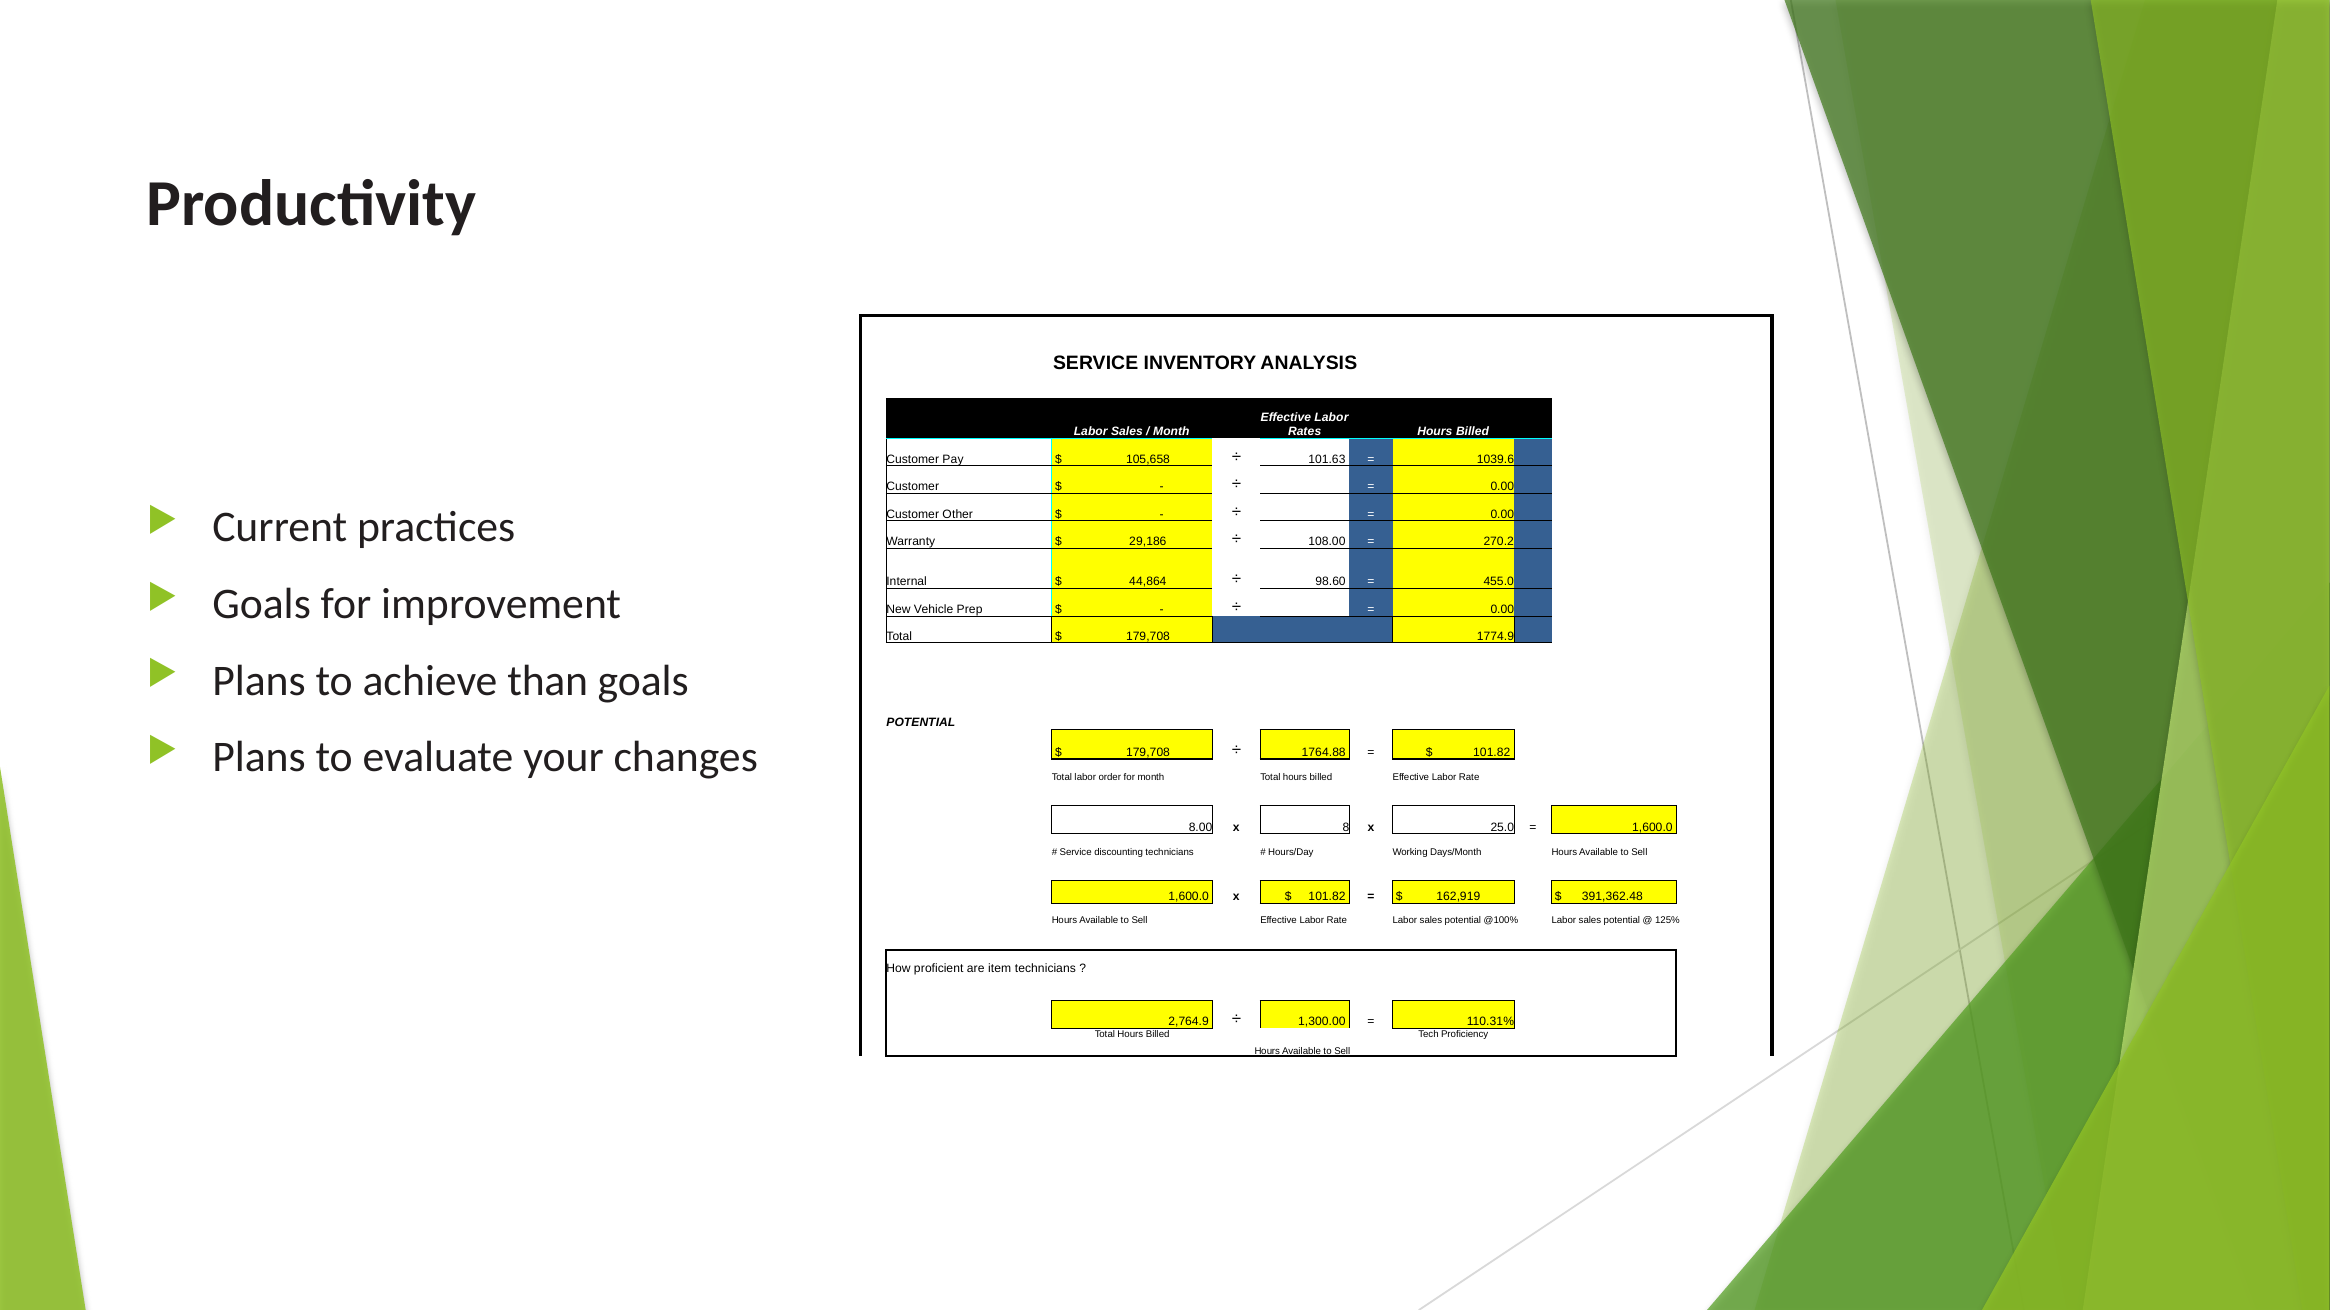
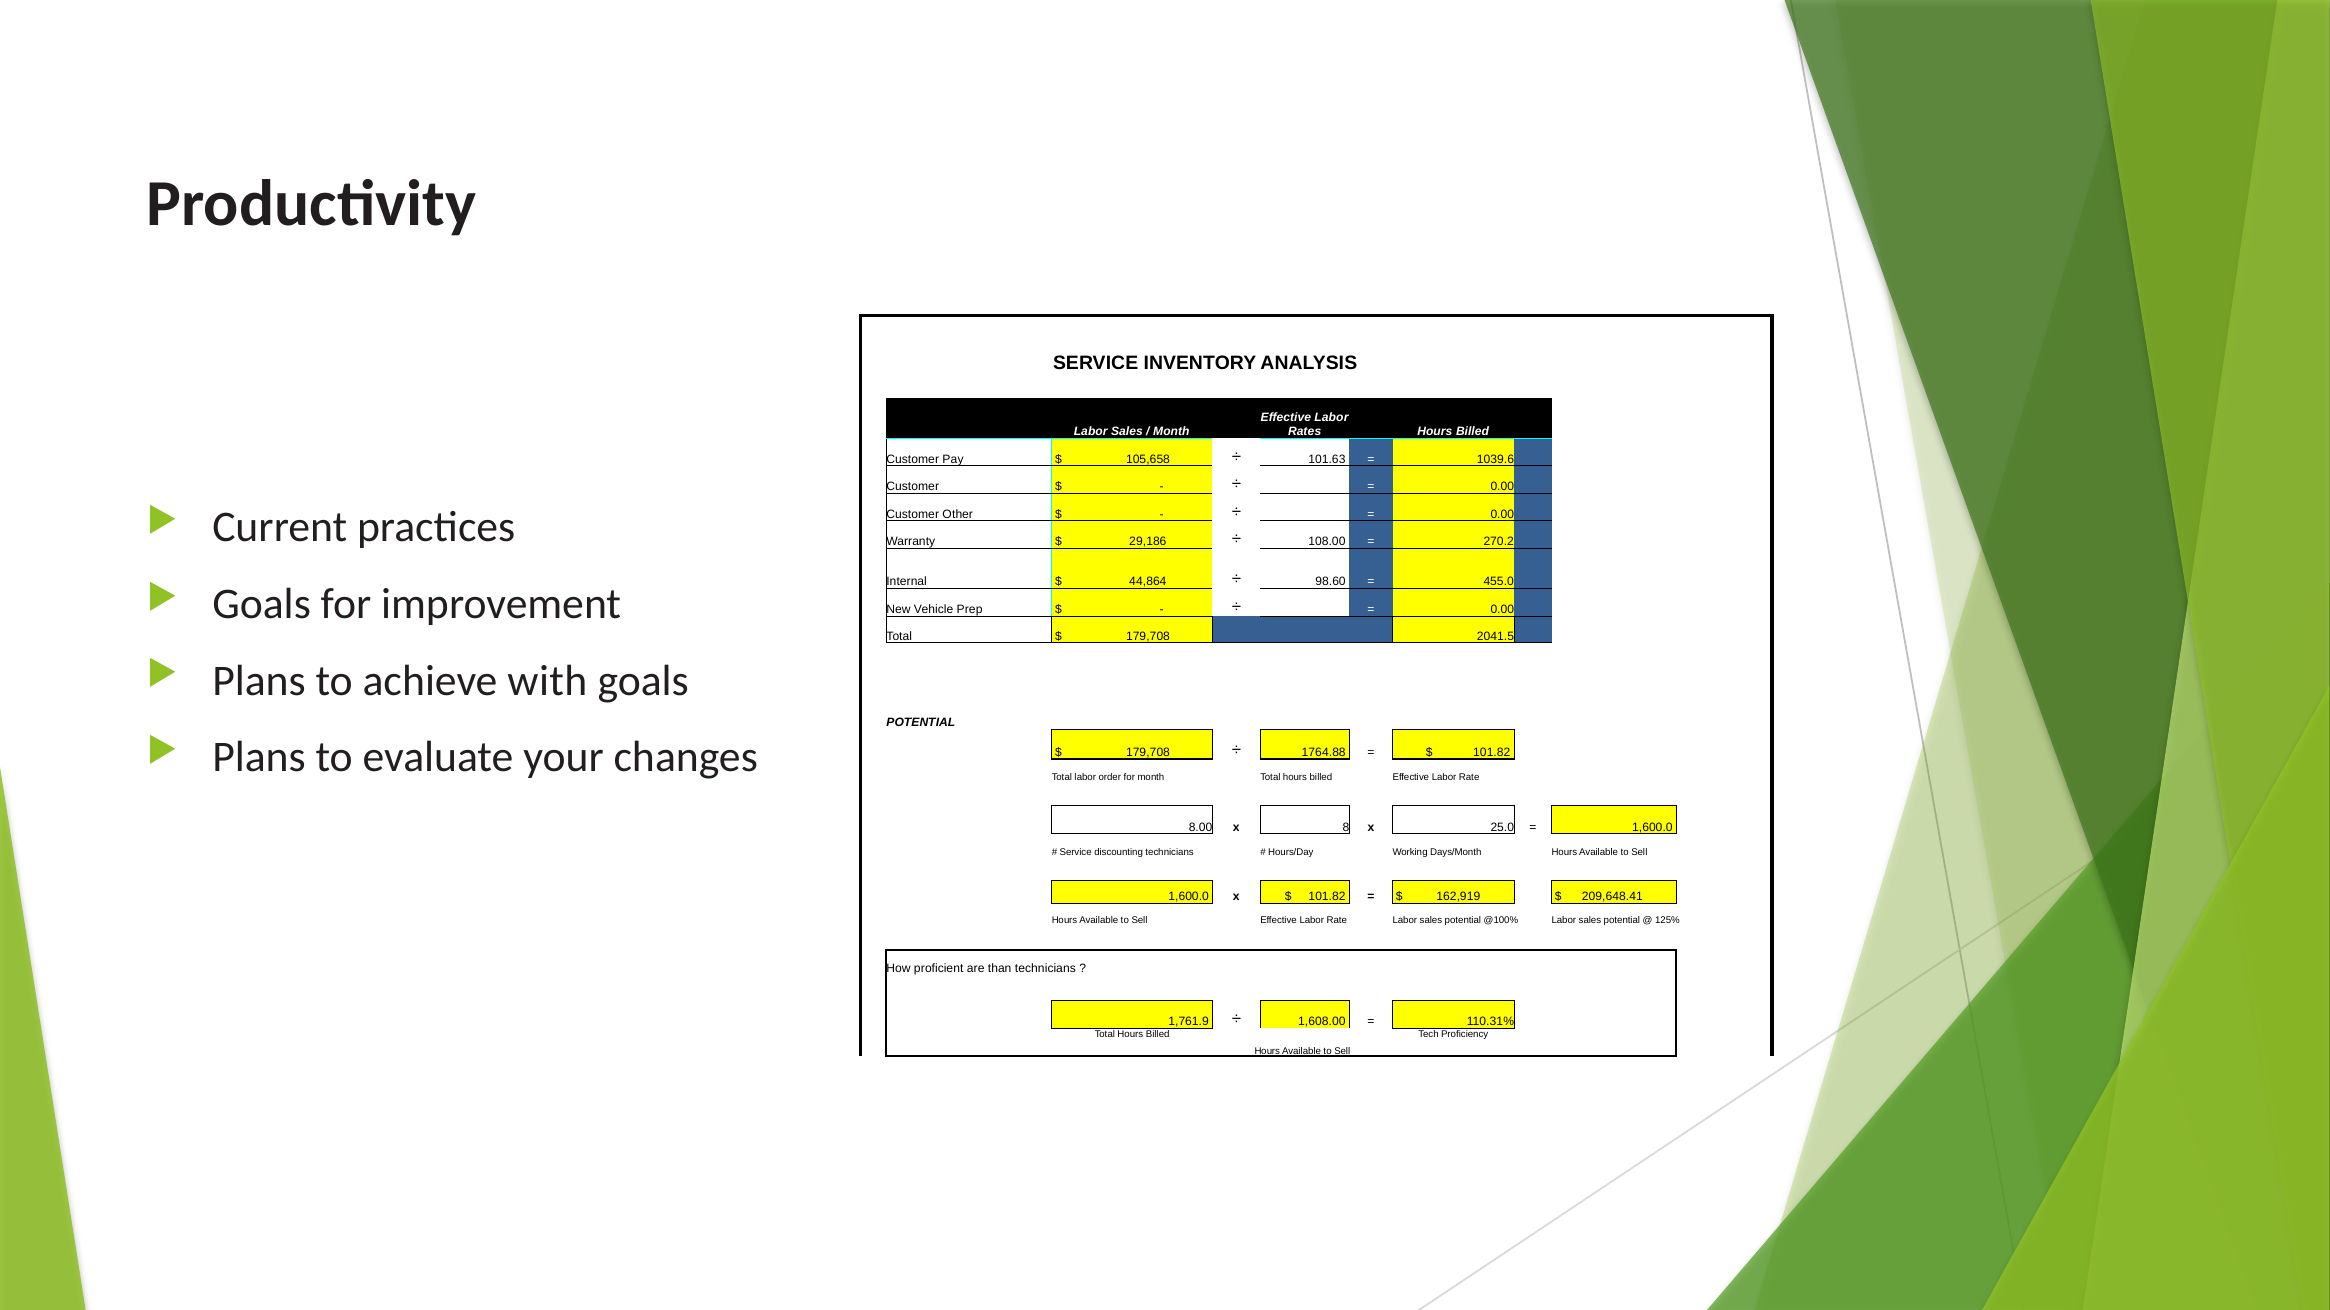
1774.9: 1774.9 -> 2041.5
than: than -> with
391,362.48: 391,362.48 -> 209,648.41
item: item -> than
2,764.9: 2,764.9 -> 1,761.9
1,300.00: 1,300.00 -> 1,608.00
